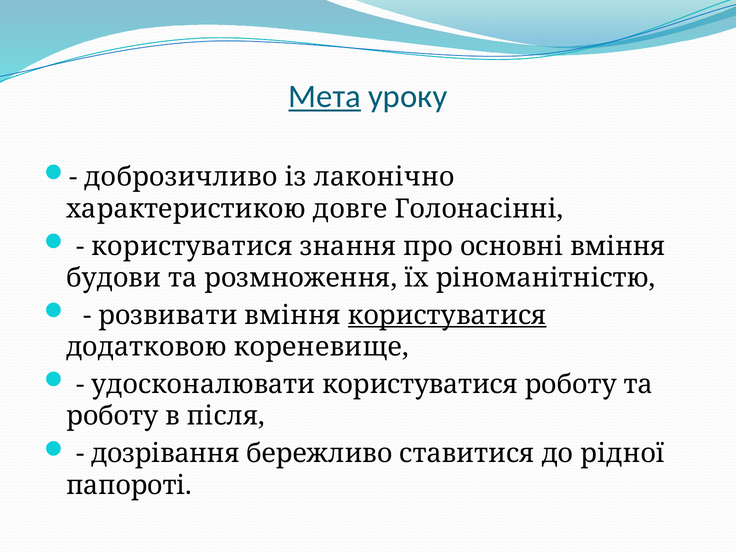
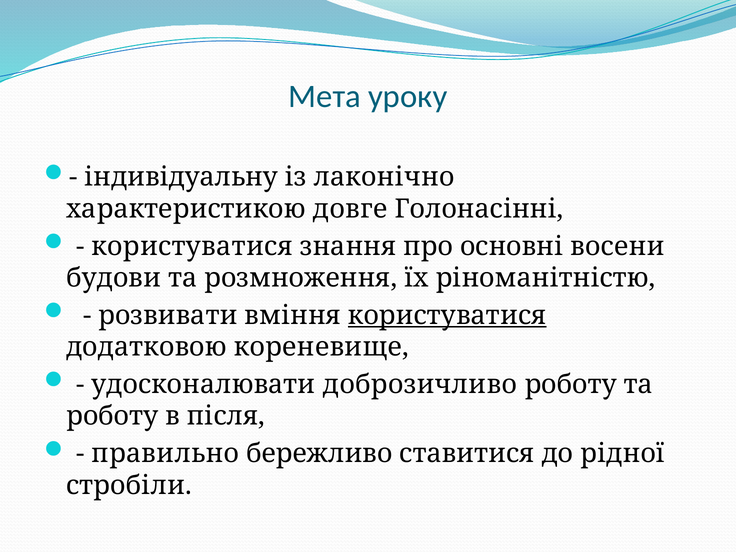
Мета underline: present -> none
доброзичливо: доброзичливо -> індивідуальну
основні вміння: вміння -> восени
удосконалювати користуватися: користуватися -> доброзичливо
дозрівання: дозрівання -> правильно
папороті: папороті -> стробіли
